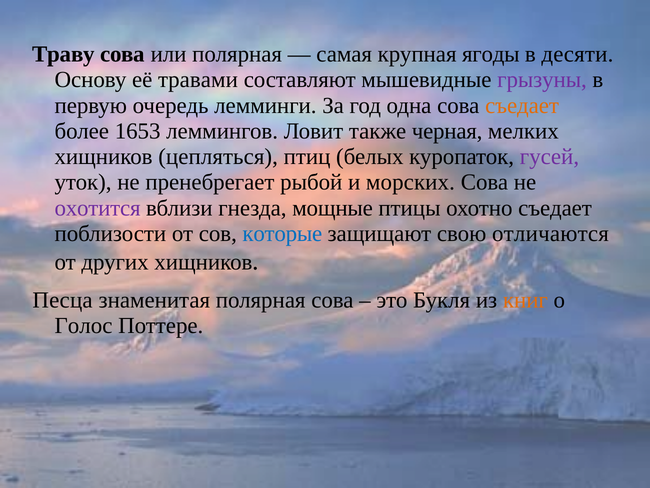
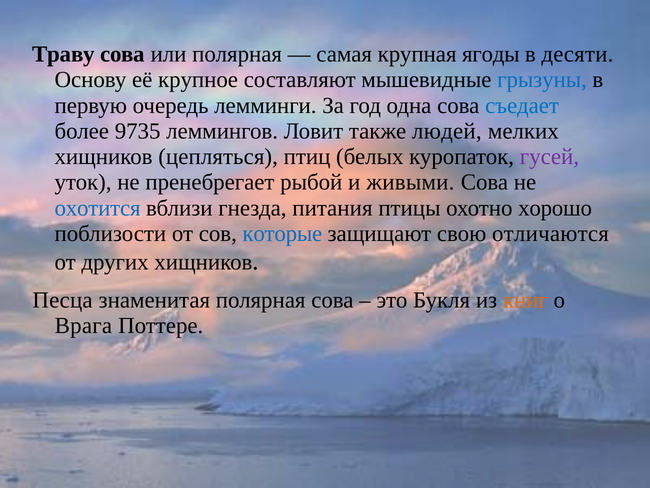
травами: травами -> крупное
грызуны colour: purple -> blue
съедает at (522, 105) colour: orange -> blue
1653: 1653 -> 9735
черная: черная -> людей
морских: морских -> живыми
охотится colour: purple -> blue
мощные: мощные -> питания
охотно съедает: съедает -> хорошо
Голос: Голос -> Врага
